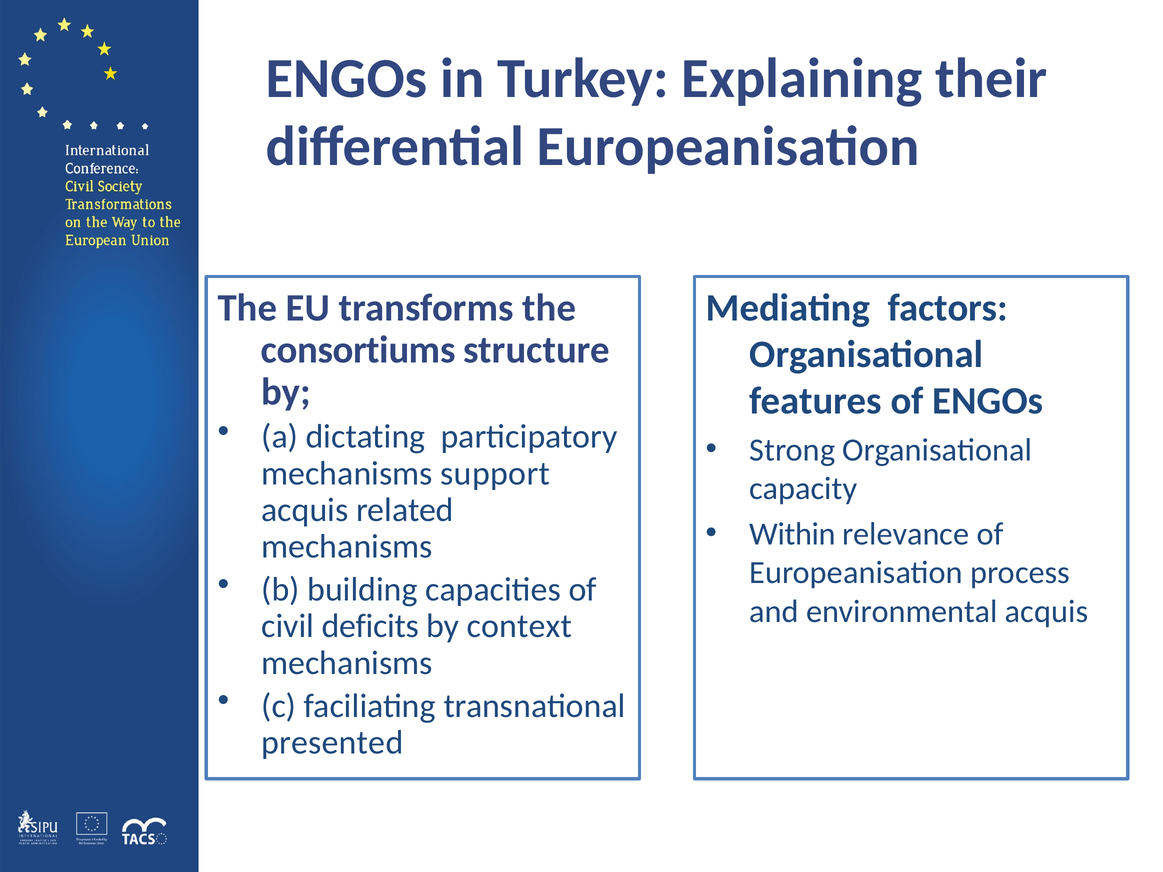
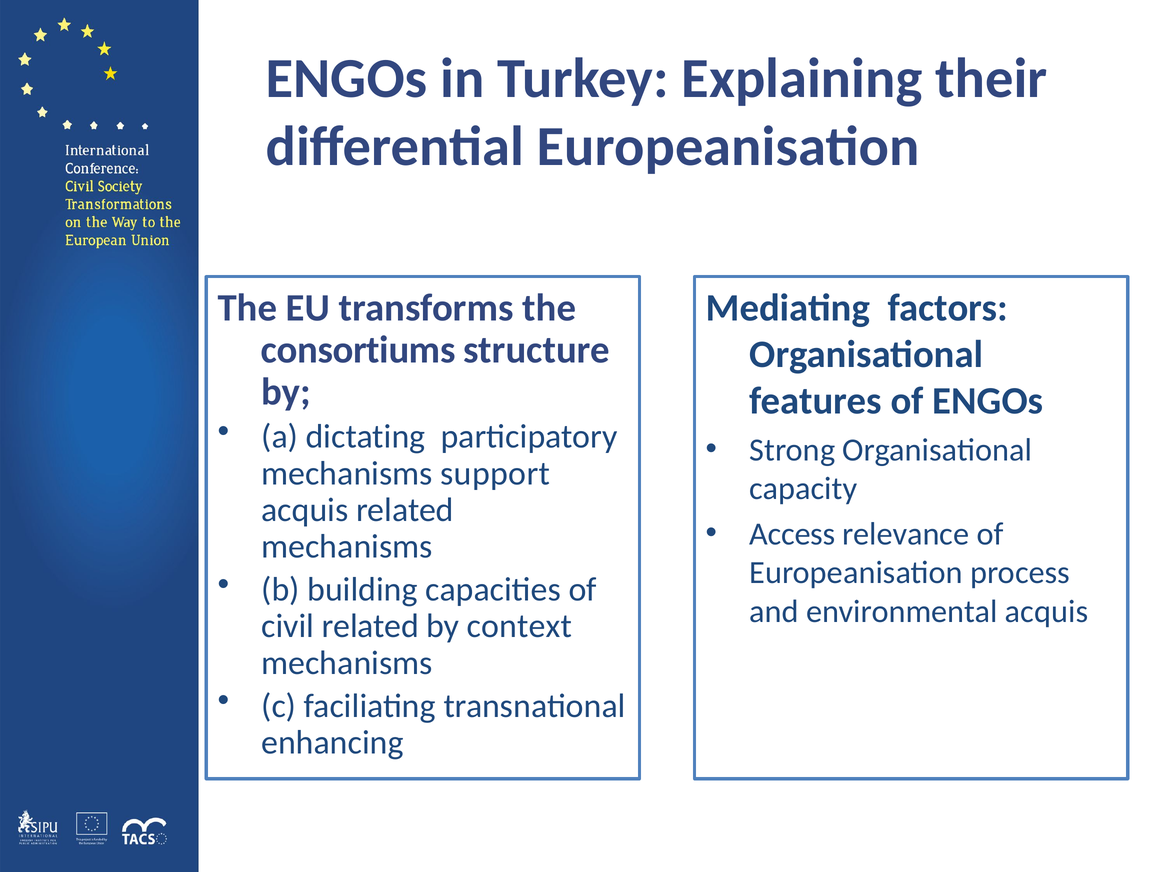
Within: Within -> Access
civil deficits: deficits -> related
presented: presented -> enhancing
